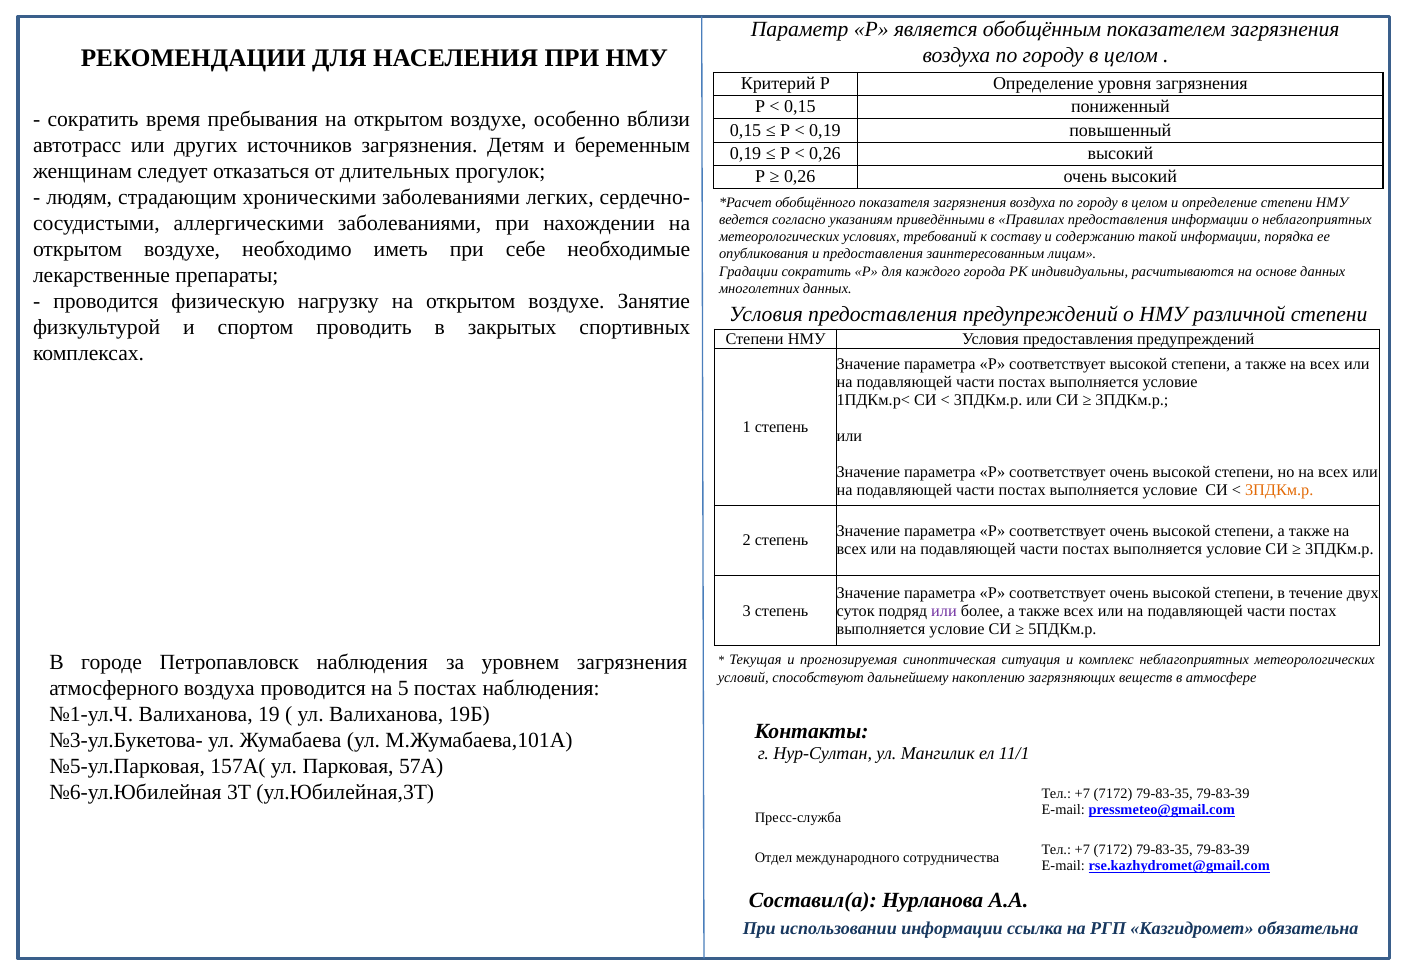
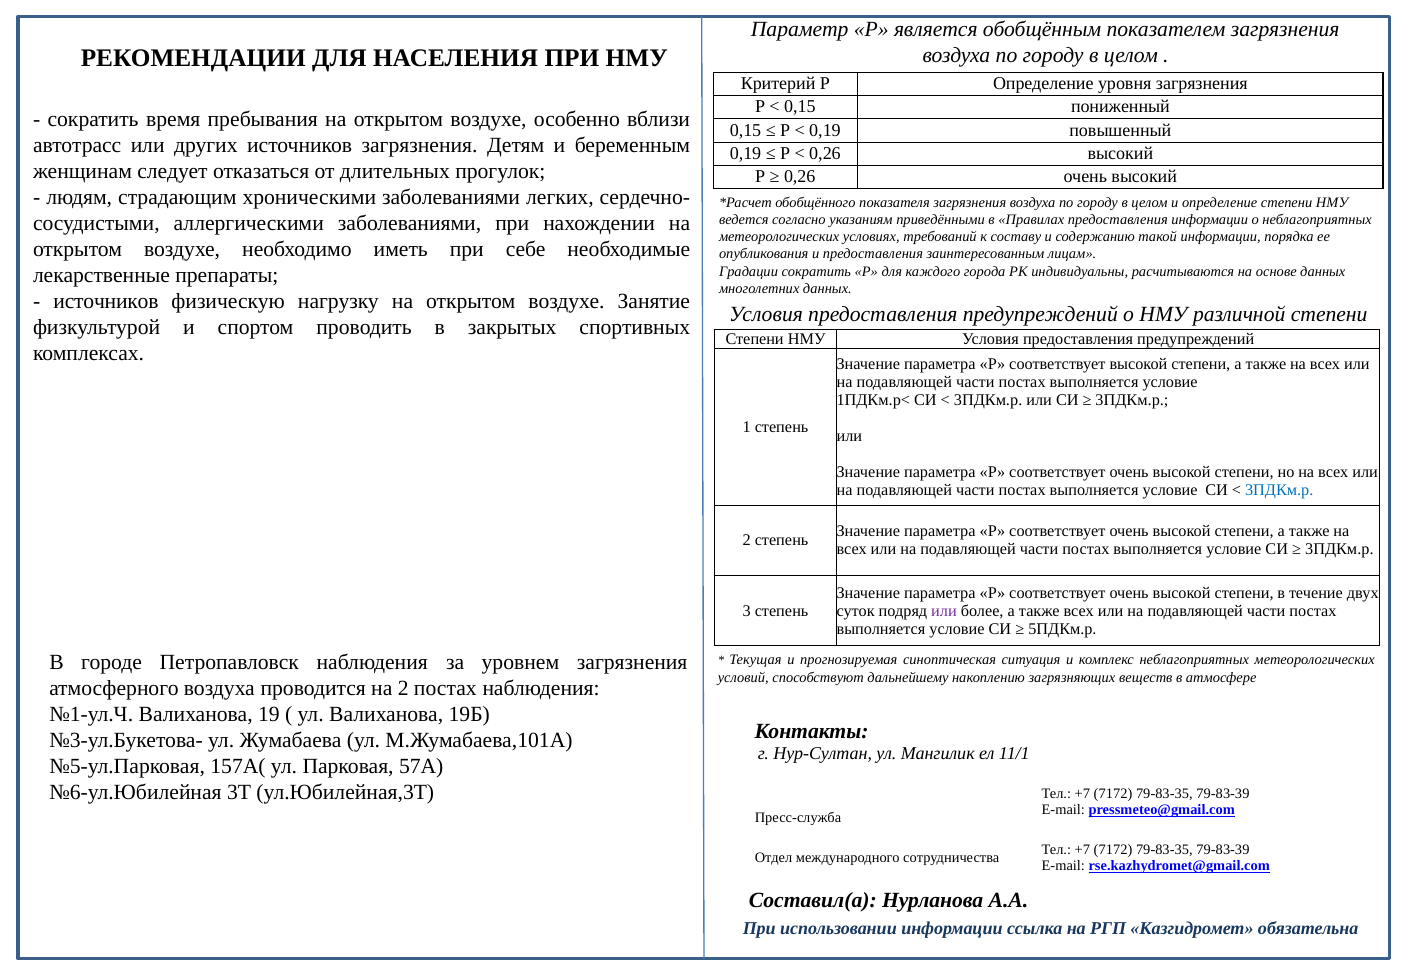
проводится at (106, 301): проводится -> источников
3ПДКм.р at (1279, 490) colour: orange -> blue
на 5: 5 -> 2
